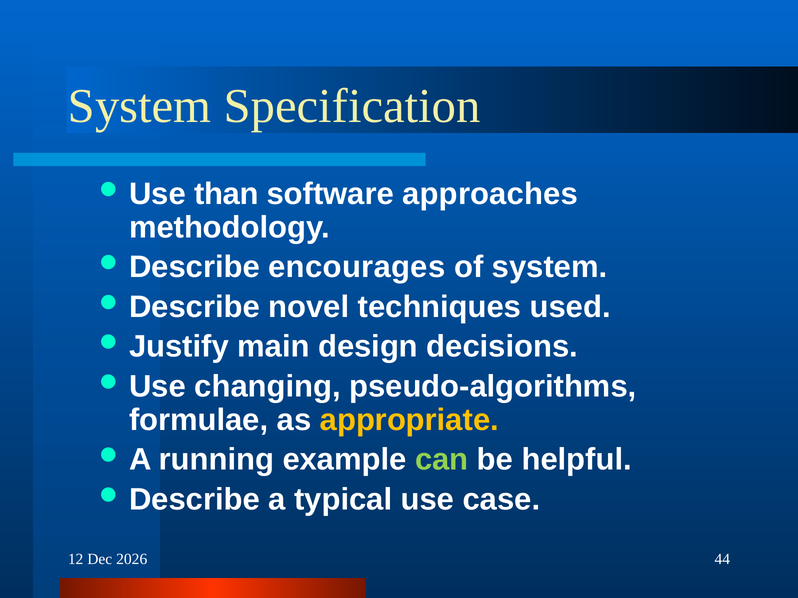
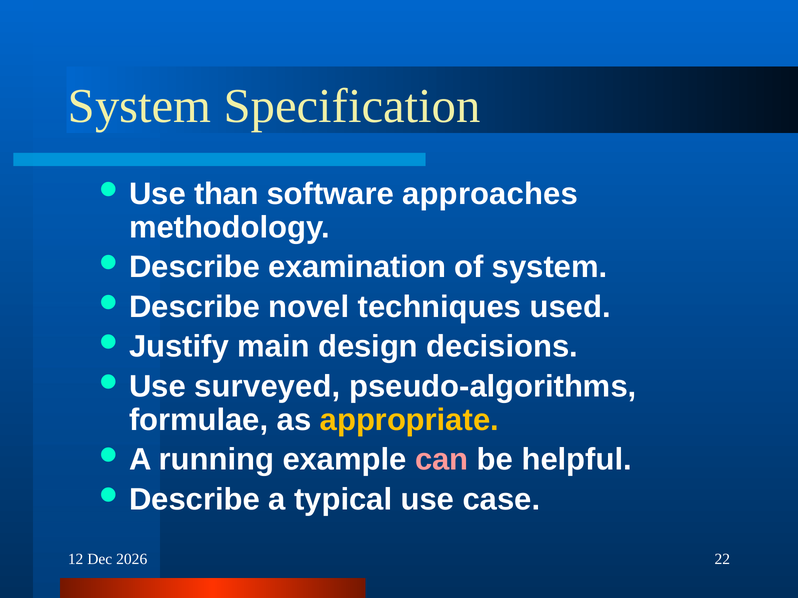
encourages: encourages -> examination
changing: changing -> surveyed
can colour: light green -> pink
44: 44 -> 22
